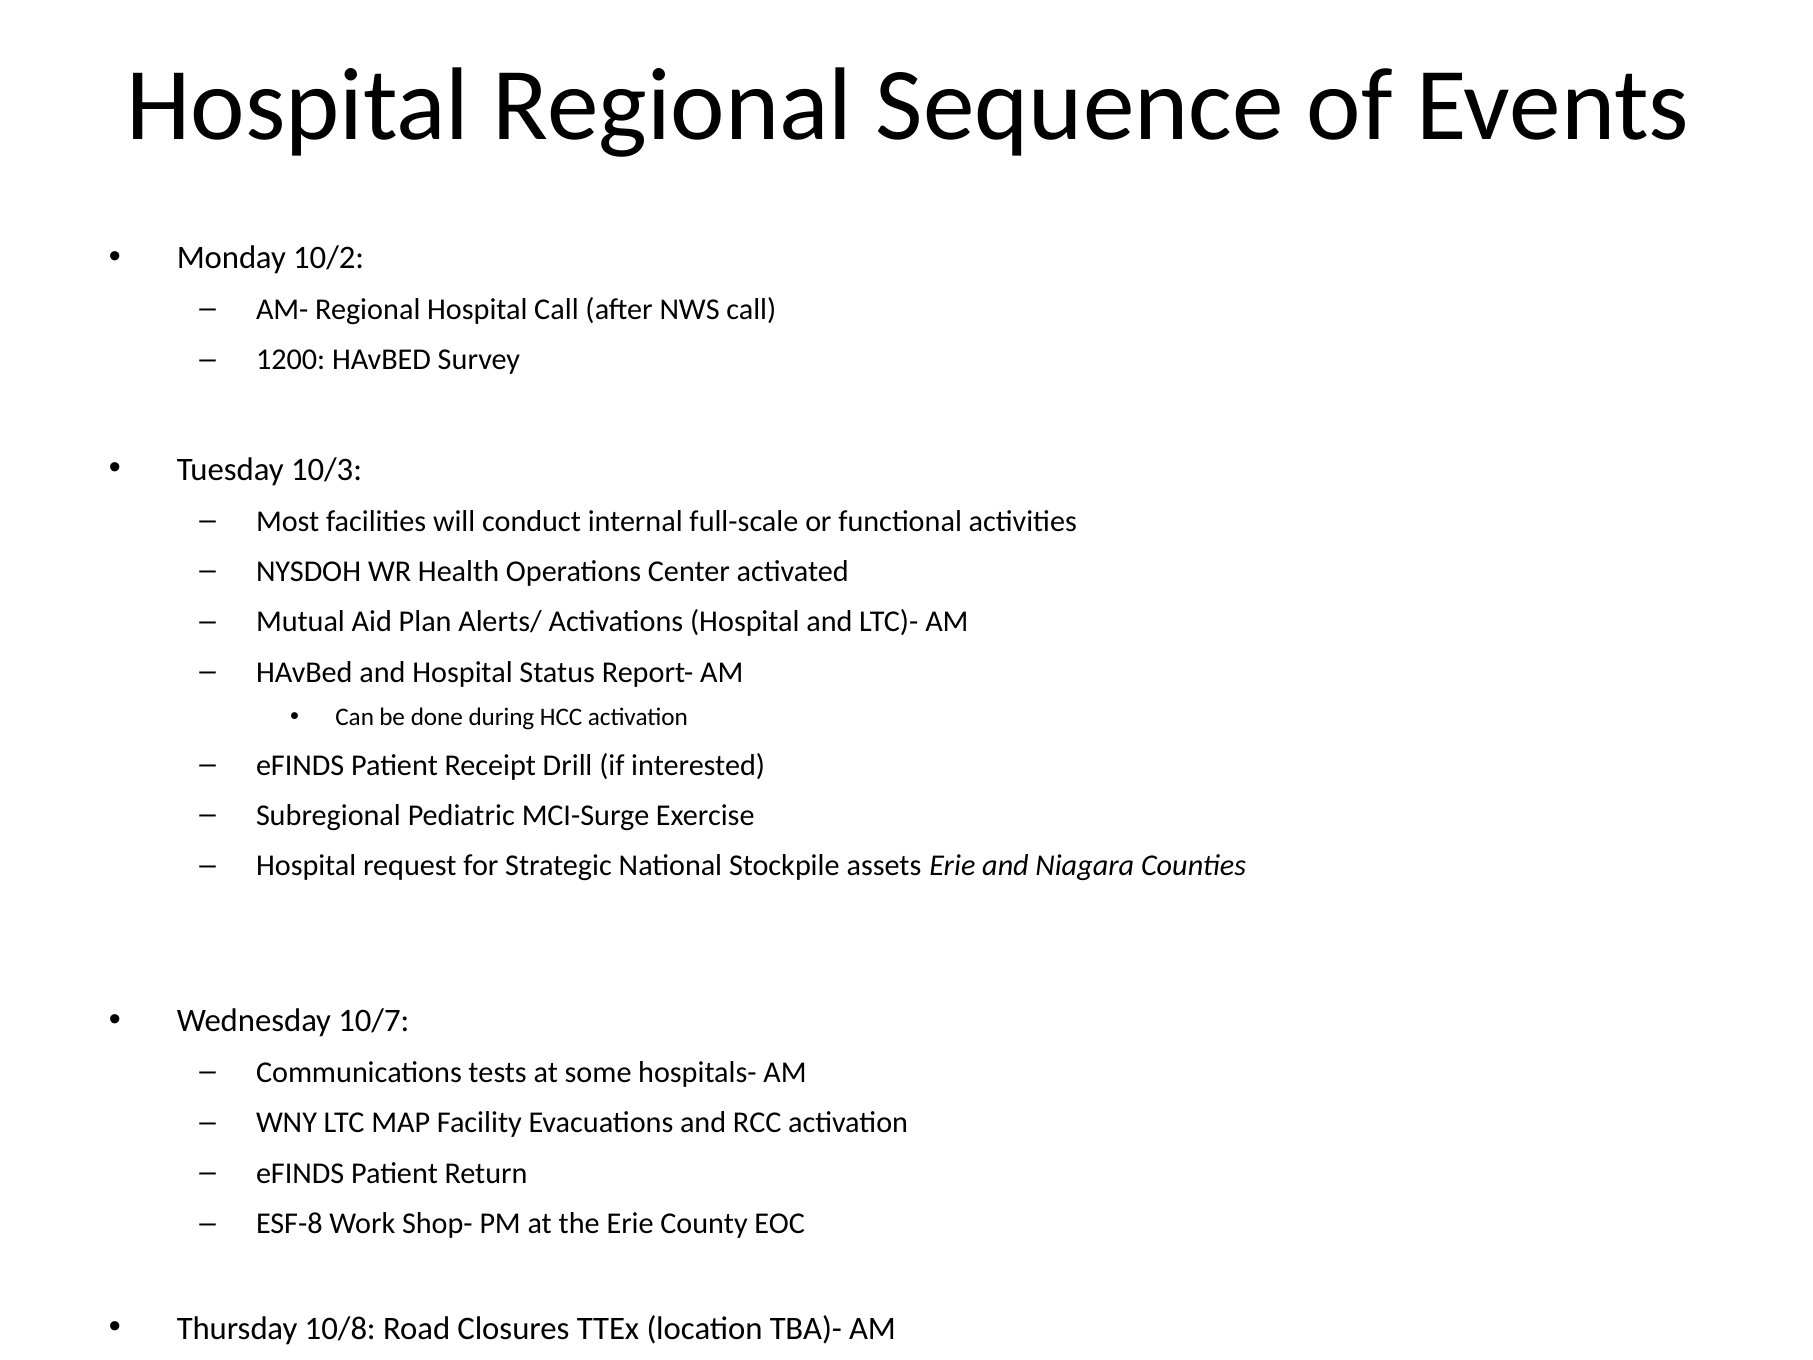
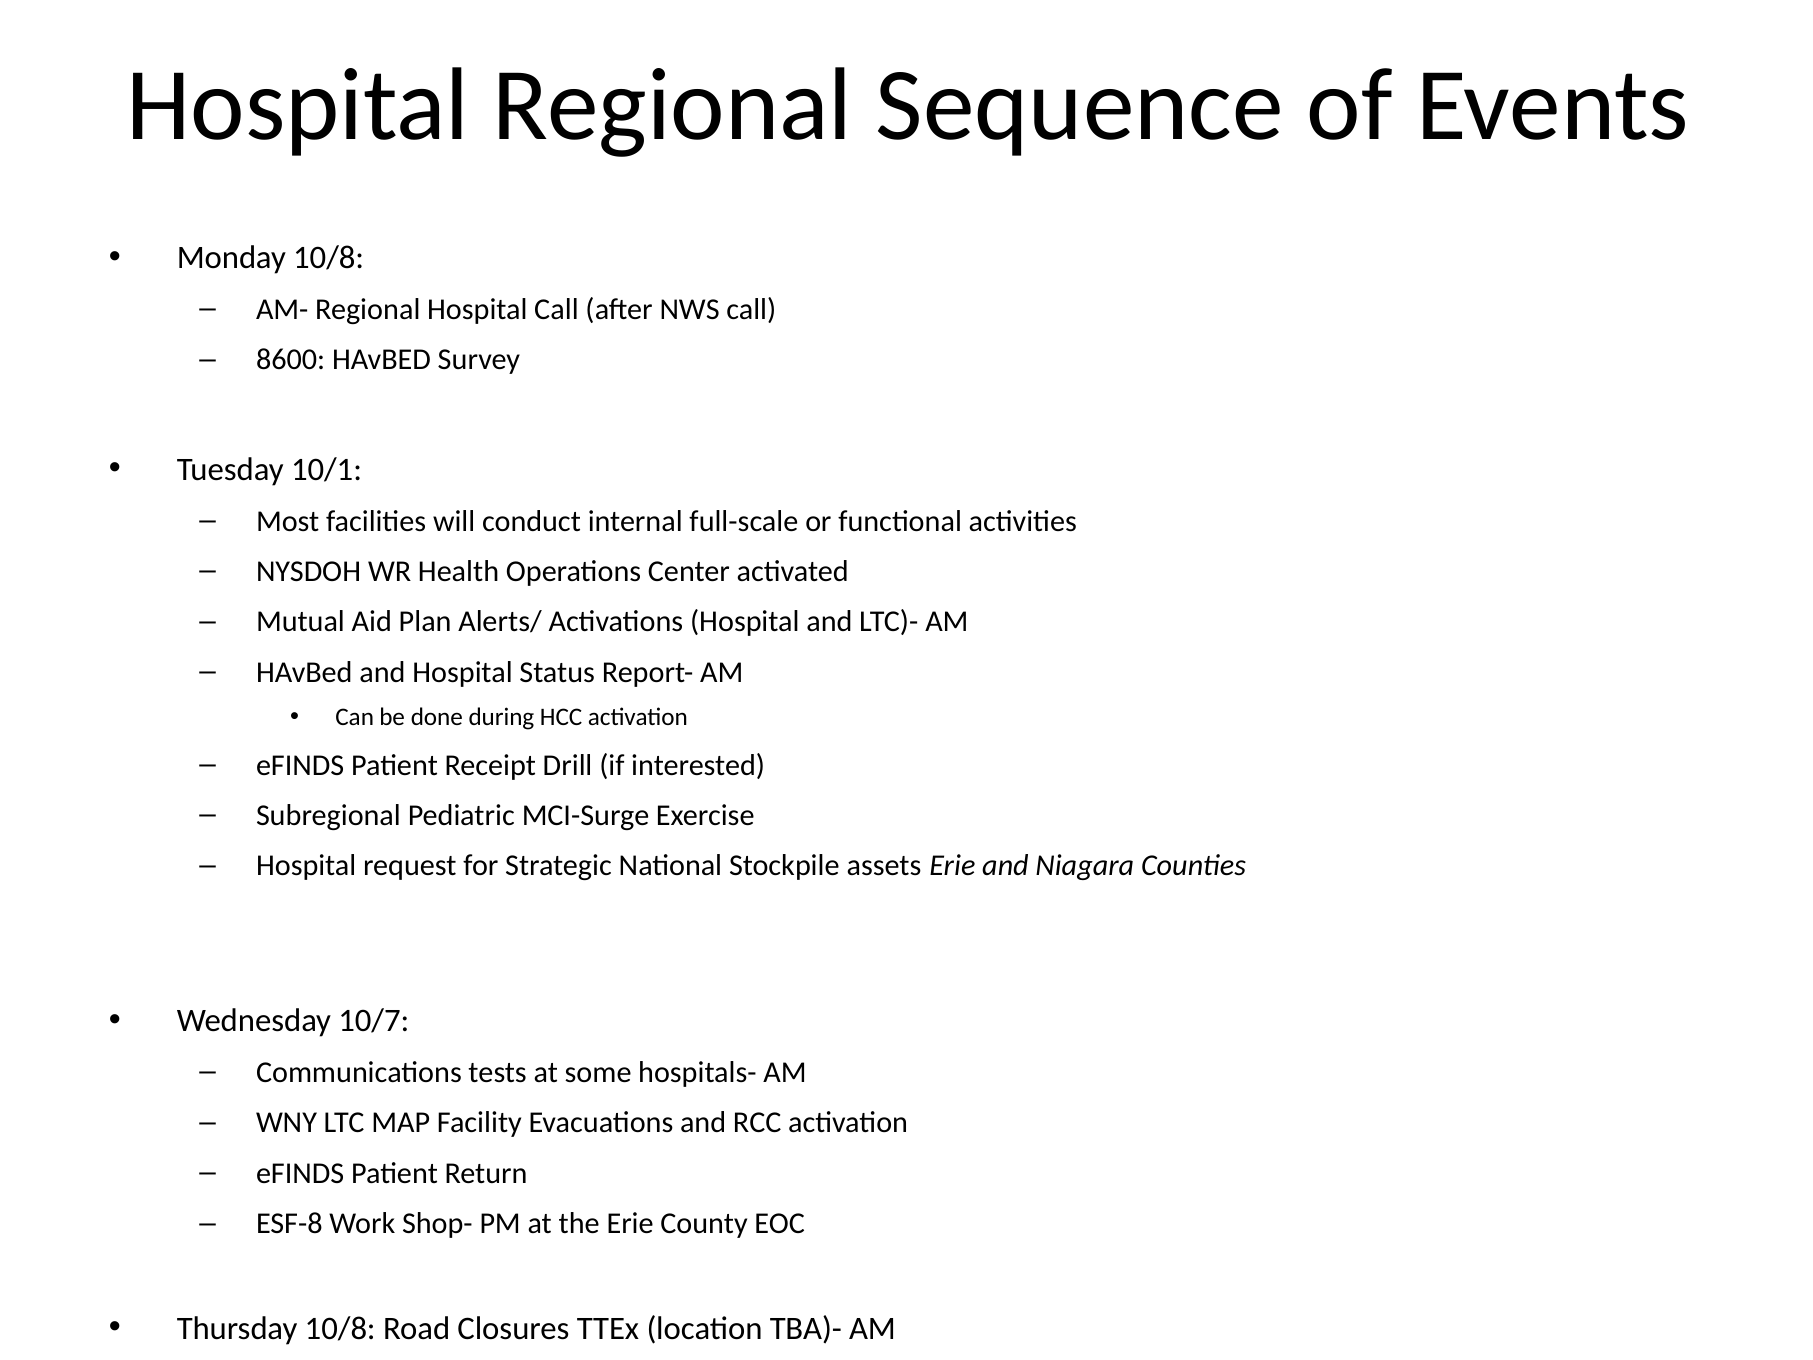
Monday 10/2: 10/2 -> 10/8
1200: 1200 -> 8600
10/3: 10/3 -> 10/1
